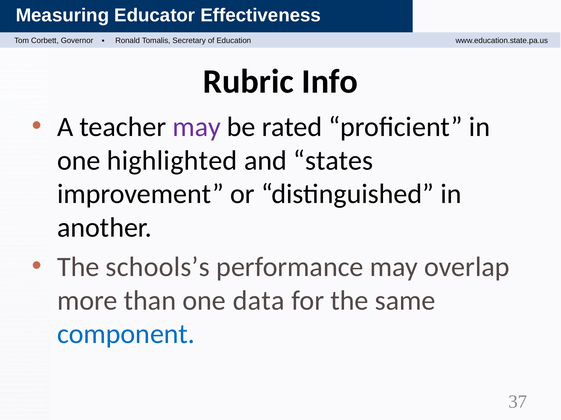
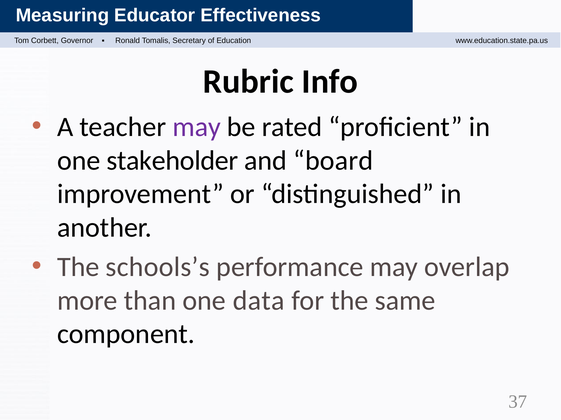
highlighted: highlighted -> stakeholder
states: states -> board
component colour: blue -> black
